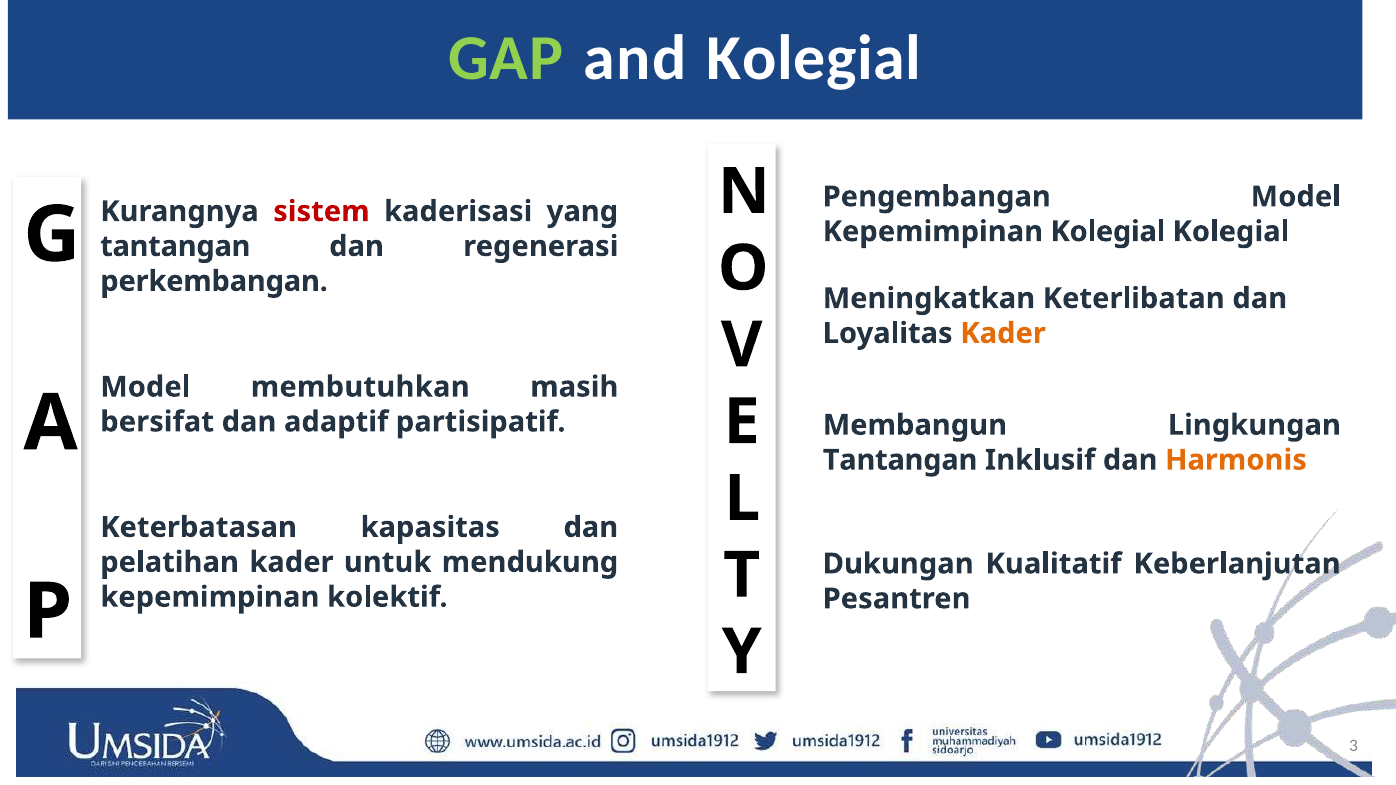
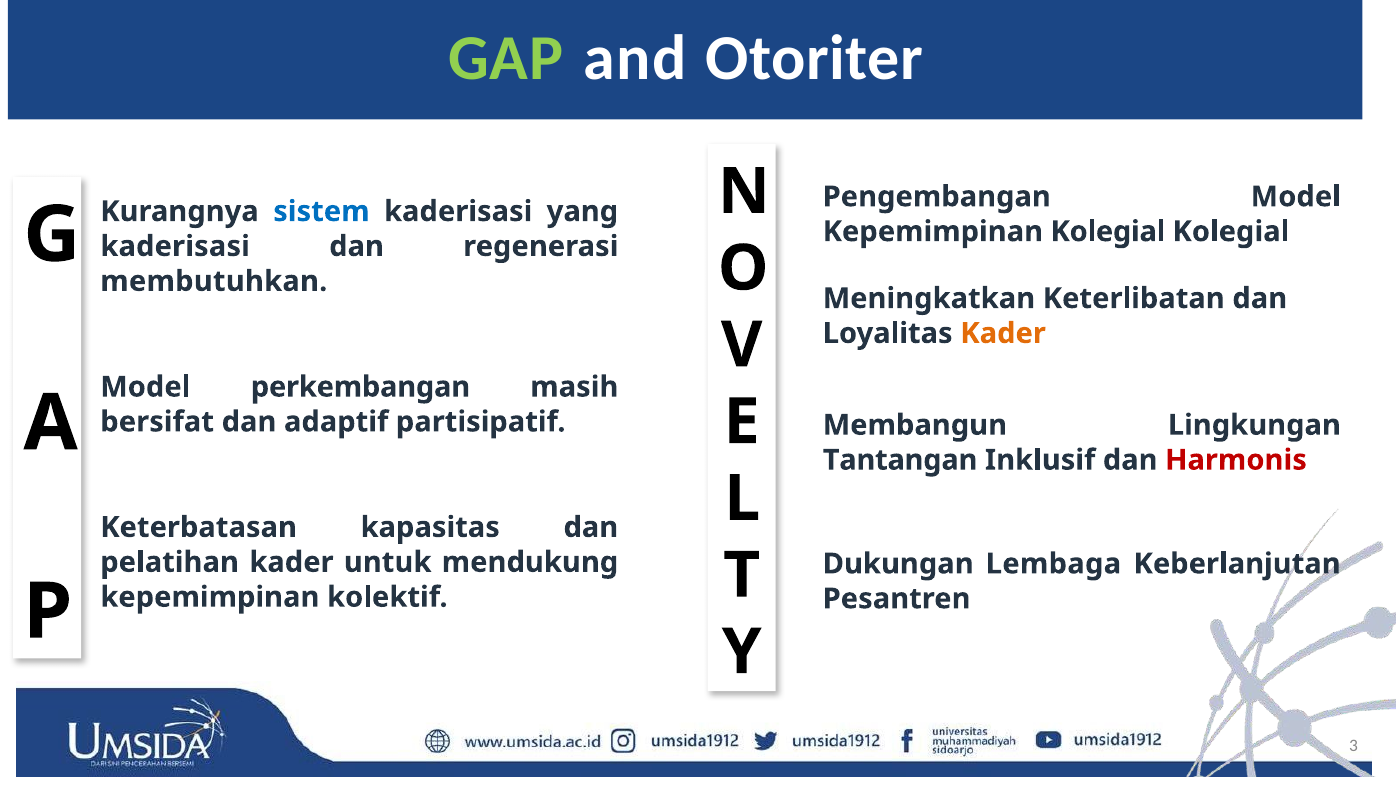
and Kolegial: Kolegial -> Otoriter
sistem colour: red -> blue
tantangan at (175, 246): tantangan -> kaderisasi
perkembangan: perkembangan -> membutuhkan
membutuhkan: membutuhkan -> perkembangan
Harmonis colour: orange -> red
Kualitatif: Kualitatif -> Lembaga
